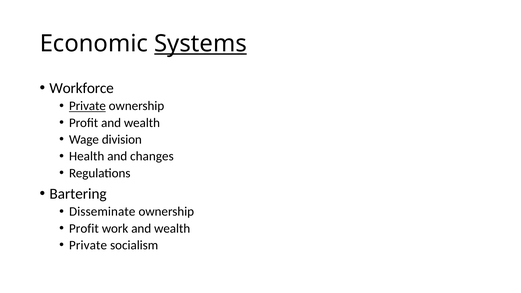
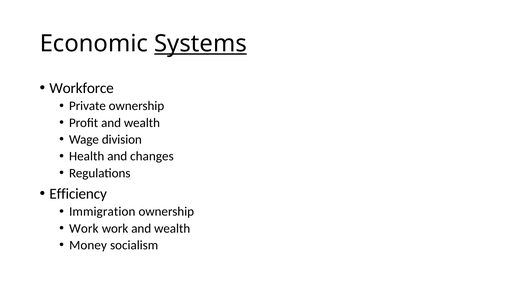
Private at (87, 106) underline: present -> none
Bartering: Bartering -> Efficiency
Disseminate: Disseminate -> Immigration
Profit at (84, 229): Profit -> Work
Private at (88, 245): Private -> Money
